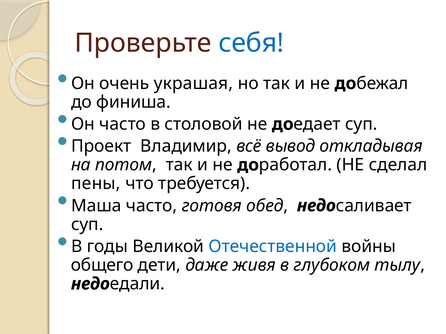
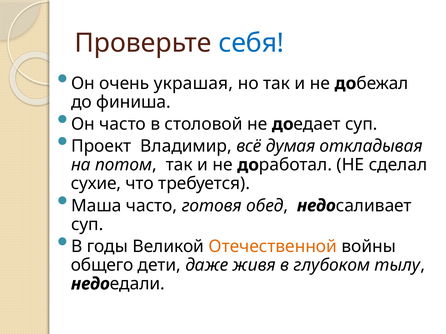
вывод: вывод -> думая
пены: пены -> сухие
Отечественной colour: blue -> orange
